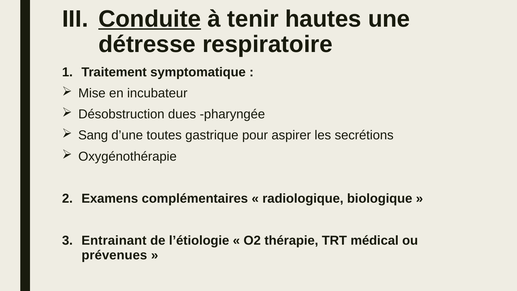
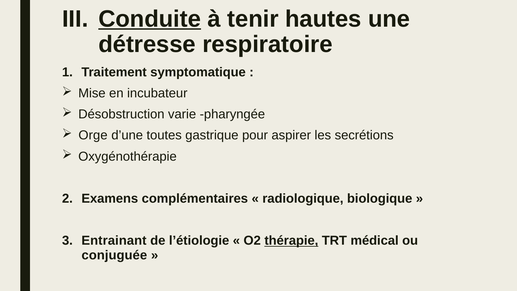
dues: dues -> varie
Sang: Sang -> Orge
thérapie underline: none -> present
prévenues: prévenues -> conjuguée
